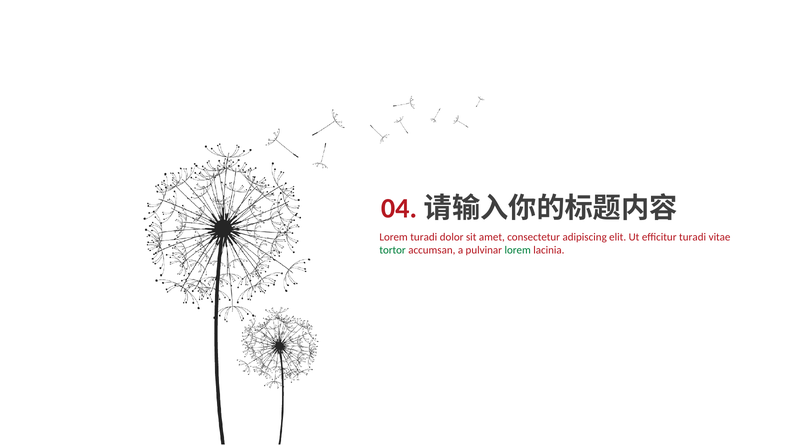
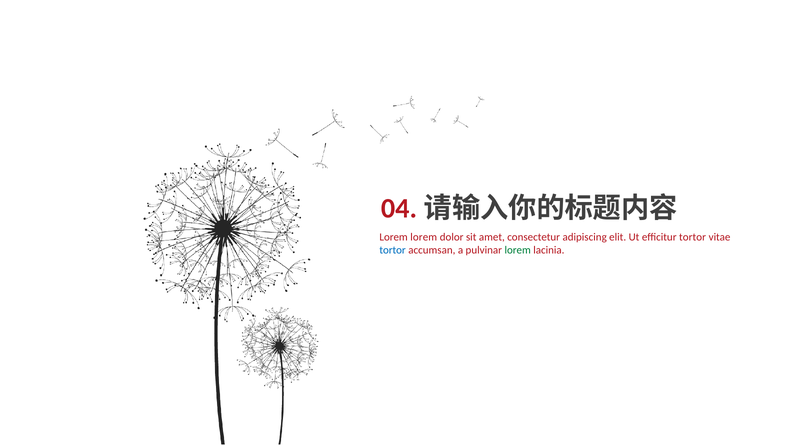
Lorem turadi: turadi -> lorem
efficitur turadi: turadi -> tortor
tortor at (393, 250) colour: green -> blue
